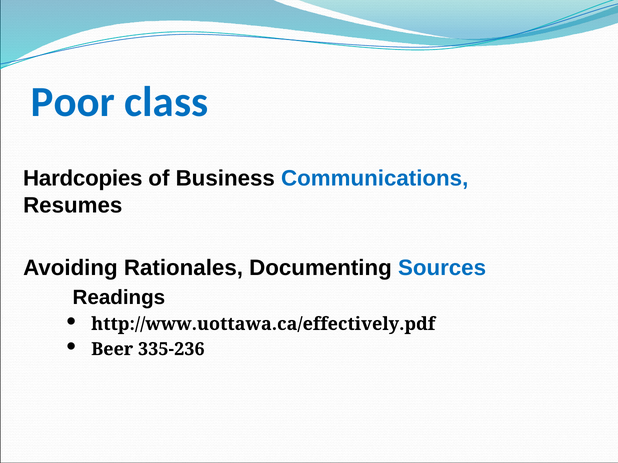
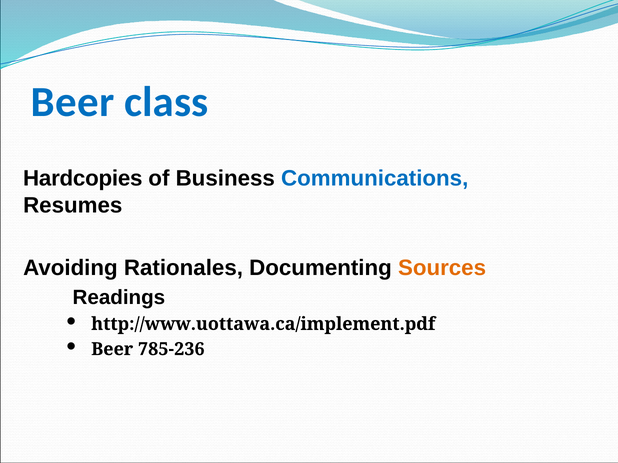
Poor at (73, 102): Poor -> Beer
Sources colour: blue -> orange
http://www.uottawa.ca/effectively.pdf: http://www.uottawa.ca/effectively.pdf -> http://www.uottawa.ca/implement.pdf
335-236: 335-236 -> 785-236
